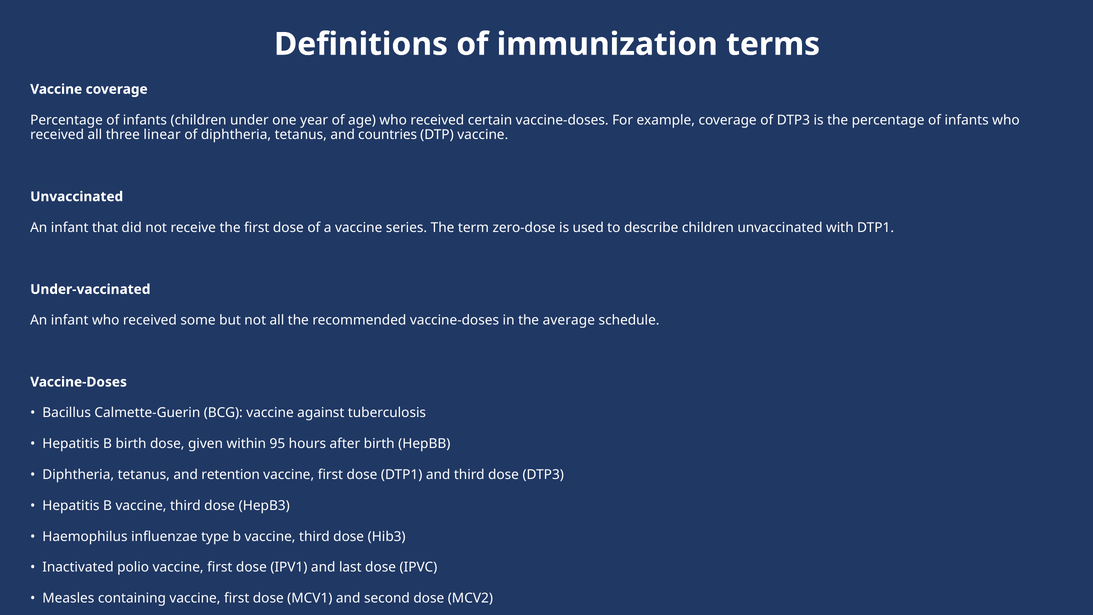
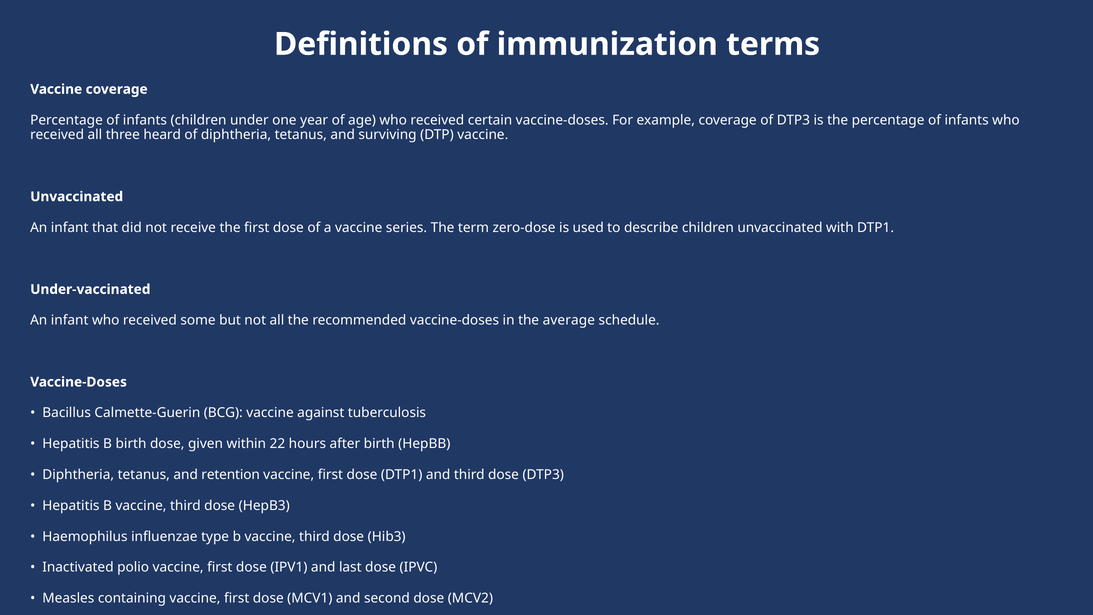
linear: linear -> heard
countries: countries -> surviving
95: 95 -> 22
